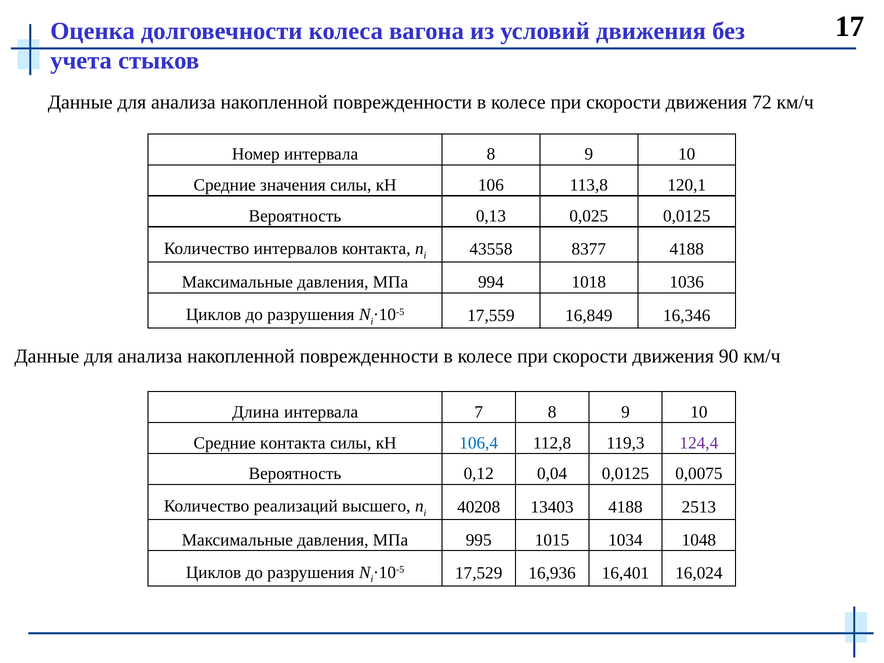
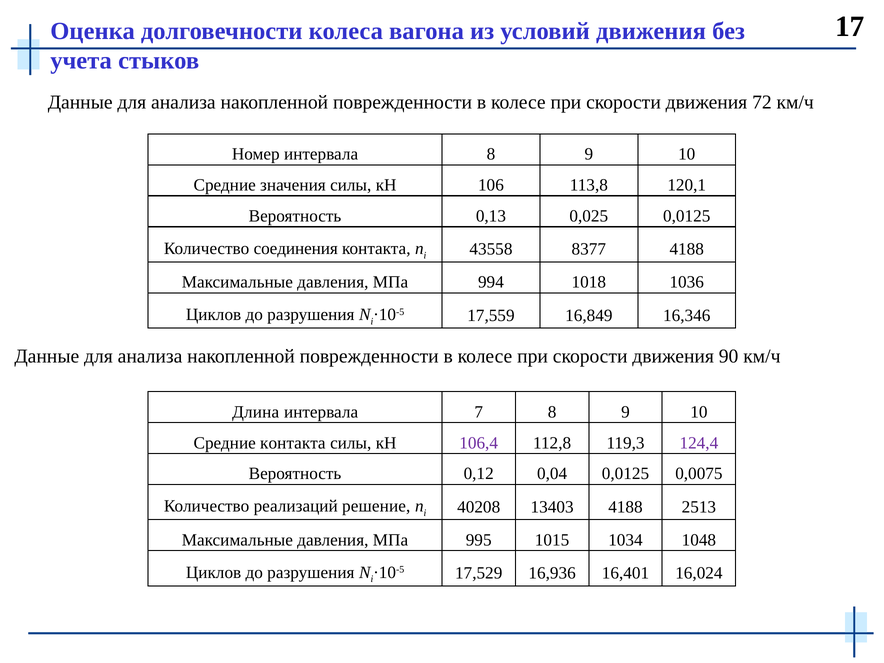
интервалов: интервалов -> соединения
106,4 colour: blue -> purple
высшего: высшего -> решение
